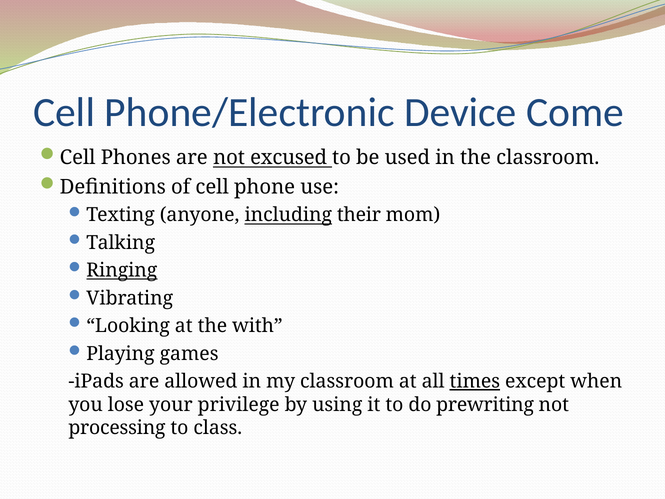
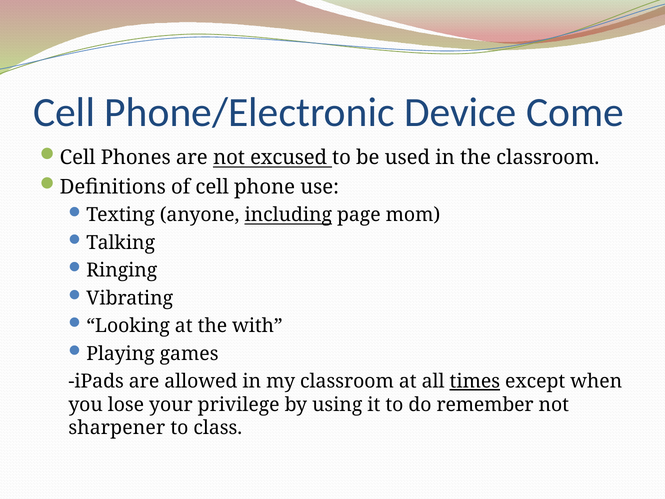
their: their -> page
Ringing underline: present -> none
prewriting: prewriting -> remember
processing: processing -> sharpener
